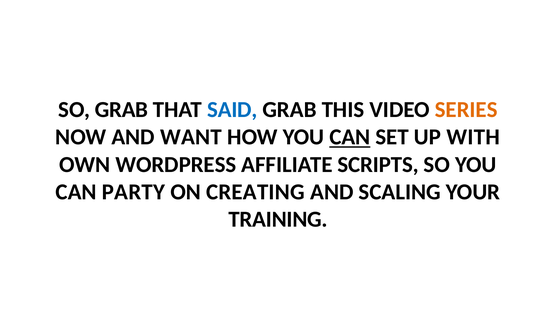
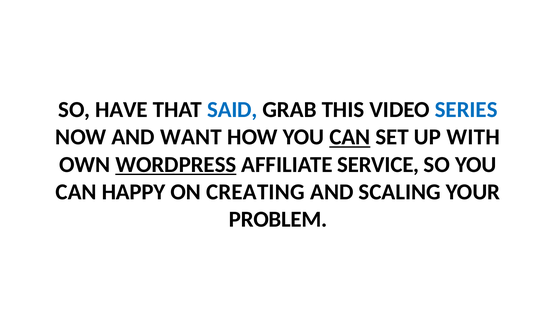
SO GRAB: GRAB -> HAVE
SERIES colour: orange -> blue
WORDPRESS underline: none -> present
SCRIPTS: SCRIPTS -> SERVICE
PARTY: PARTY -> HAPPY
TRAINING: TRAINING -> PROBLEM
